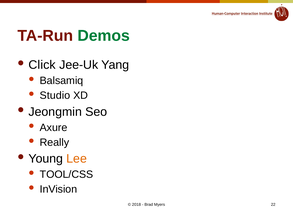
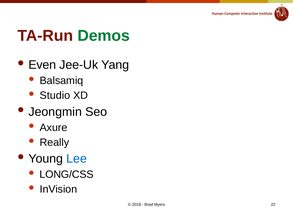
Click: Click -> Even
Lee colour: orange -> blue
TOOL/CSS: TOOL/CSS -> LONG/CSS
